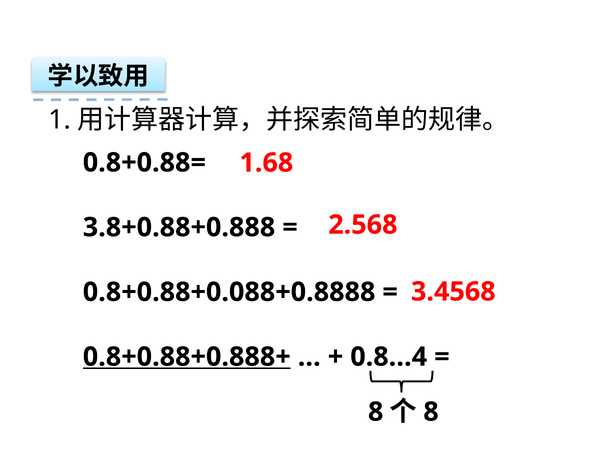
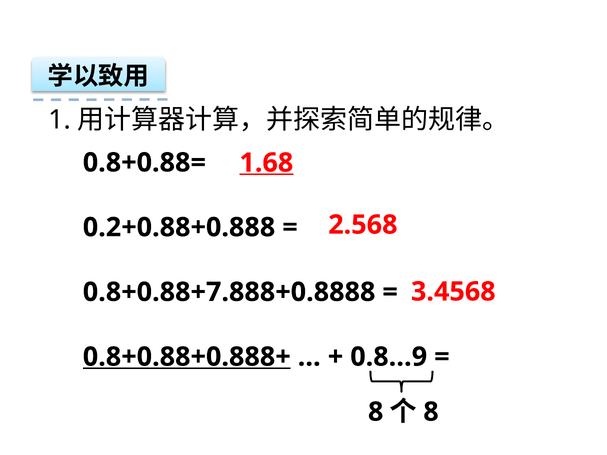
1.68 underline: none -> present
3.8+0.88+0.888: 3.8+0.88+0.888 -> 0.2+0.88+0.888
0.8+0.88+0.088+0.8888: 0.8+0.88+0.088+0.8888 -> 0.8+0.88+7.888+0.8888
0.8…4: 0.8…4 -> 0.8…9
